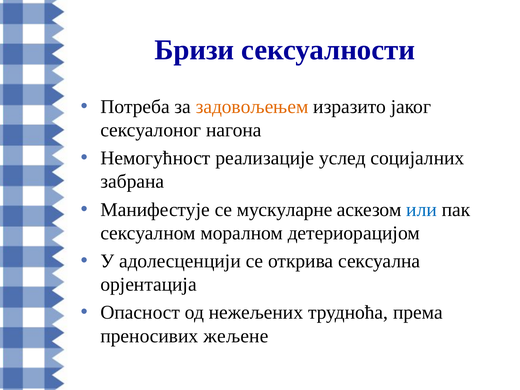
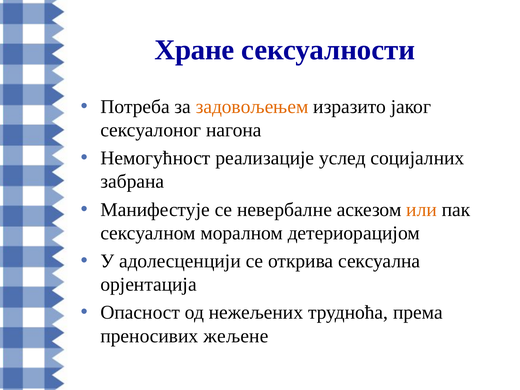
Бризи: Бризи -> Хране
мускуларне: мускуларне -> невербалне
или colour: blue -> orange
